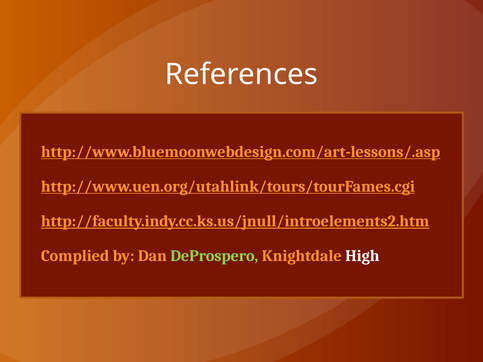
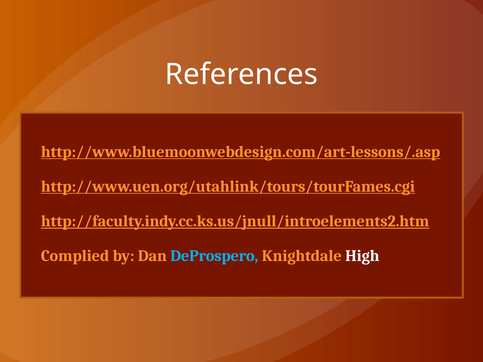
DeProspero colour: light green -> light blue
